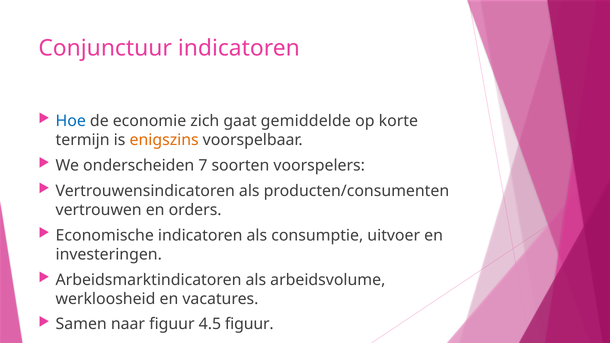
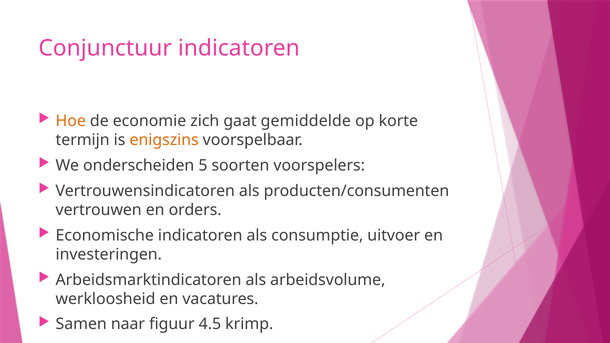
Hoe colour: blue -> orange
7: 7 -> 5
4.5 figuur: figuur -> krimp
